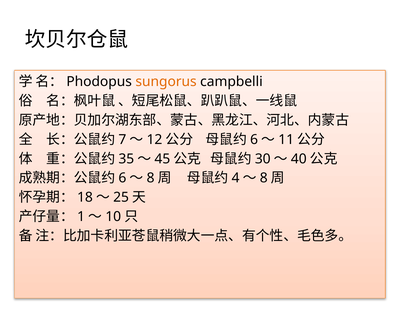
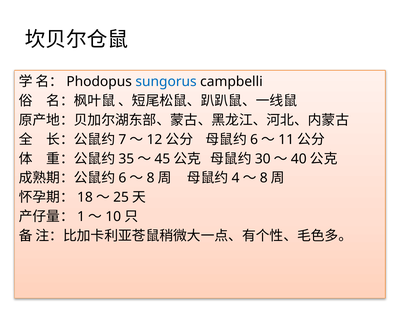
sungorus colour: orange -> blue
